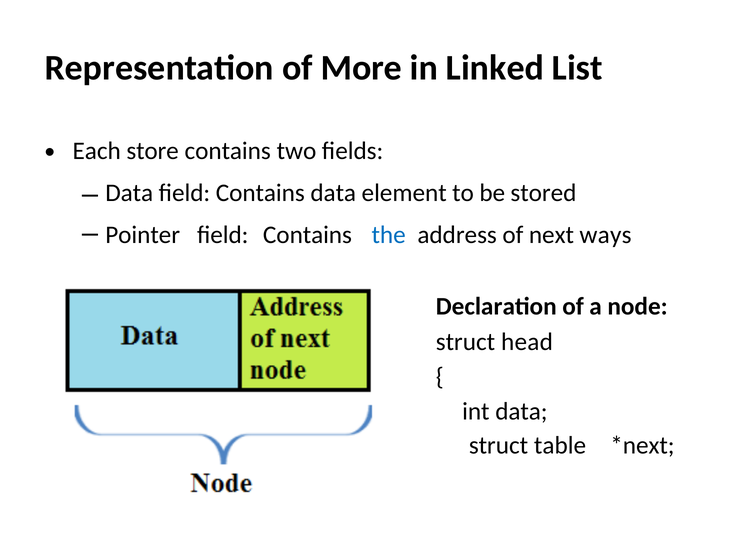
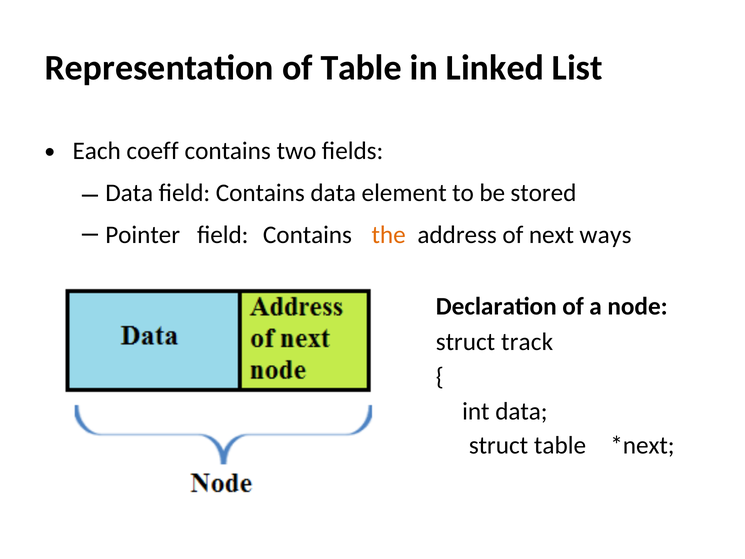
of More: More -> Table
store: store -> coeff
the colour: blue -> orange
head: head -> track
